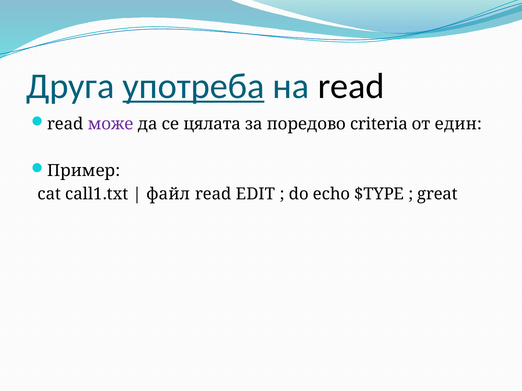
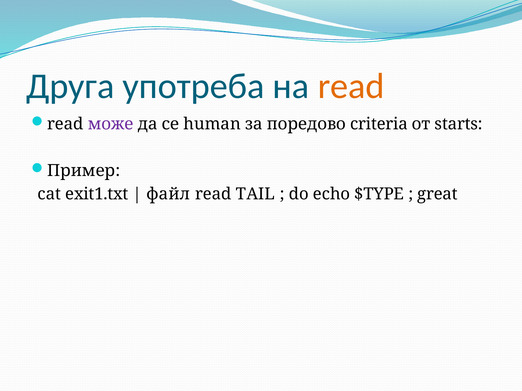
употреба underline: present -> none
read at (351, 86) colour: black -> orange
цялата: цялата -> human
един: един -> starts
call1.txt: call1.txt -> exit1.txt
EDIT: EDIT -> TAIL
